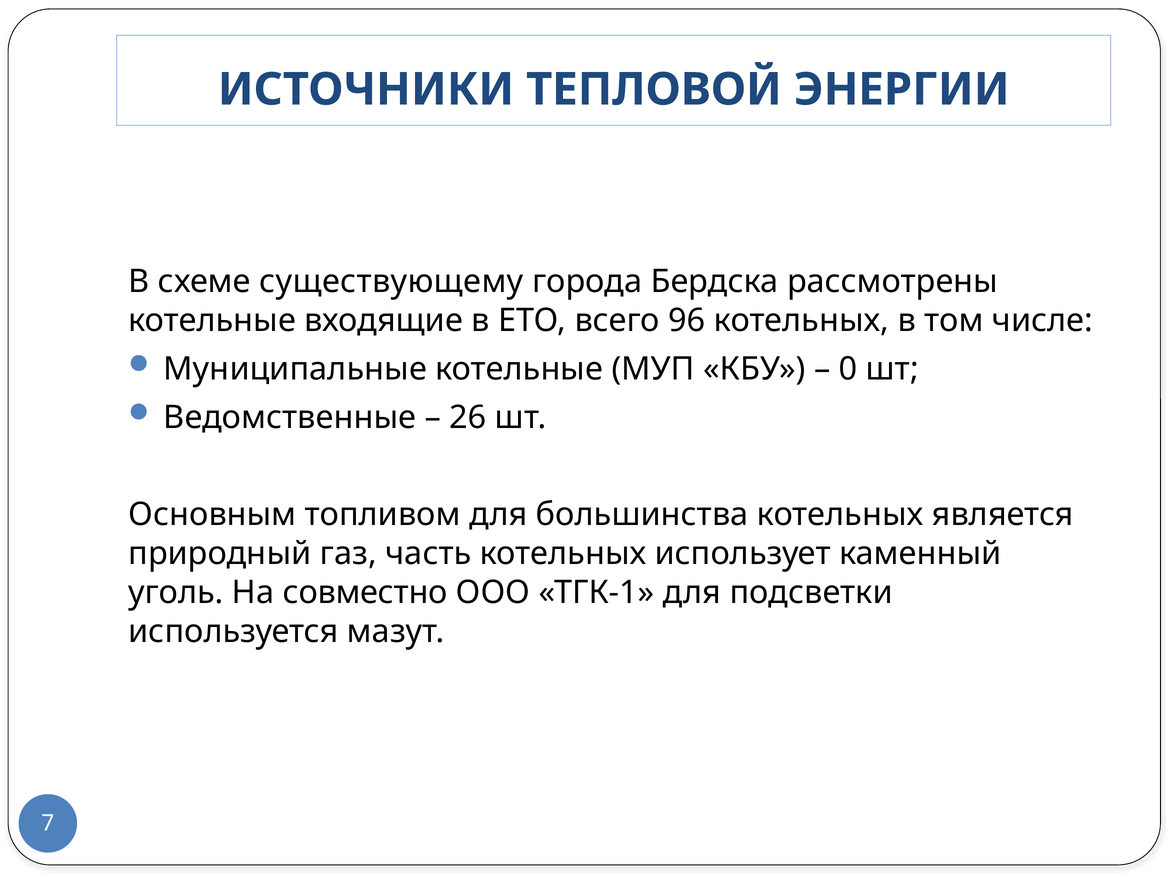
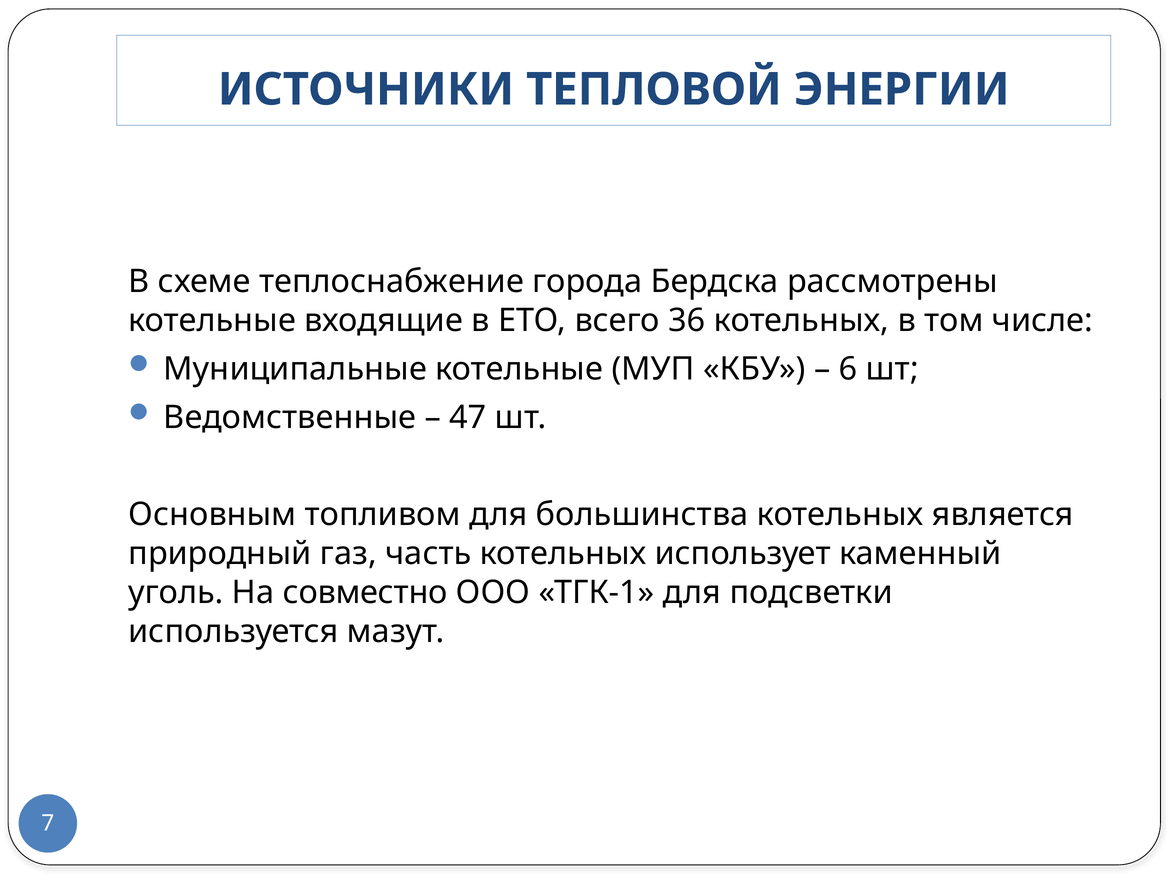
существующему: существующему -> теплоснабжение
96: 96 -> 36
0: 0 -> 6
26: 26 -> 47
